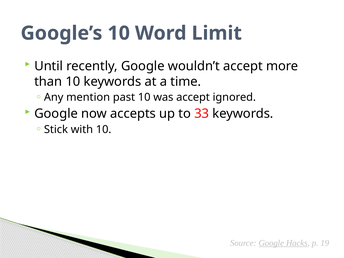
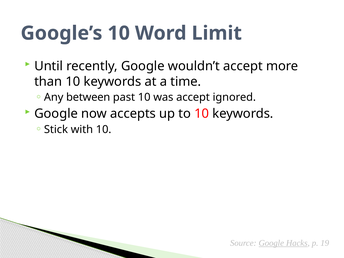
mention: mention -> between
to 33: 33 -> 10
